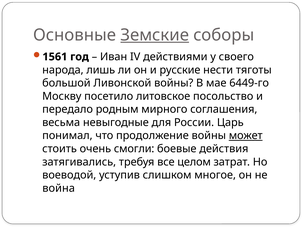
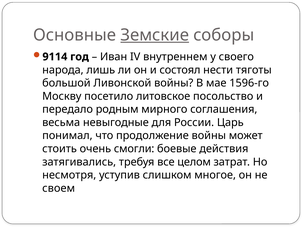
1561: 1561 -> 9114
действиями: действиями -> внутреннем
русские: русские -> состоял
6449-го: 6449-го -> 1596-го
может underline: present -> none
воеводой: воеводой -> несмотря
война: война -> своем
